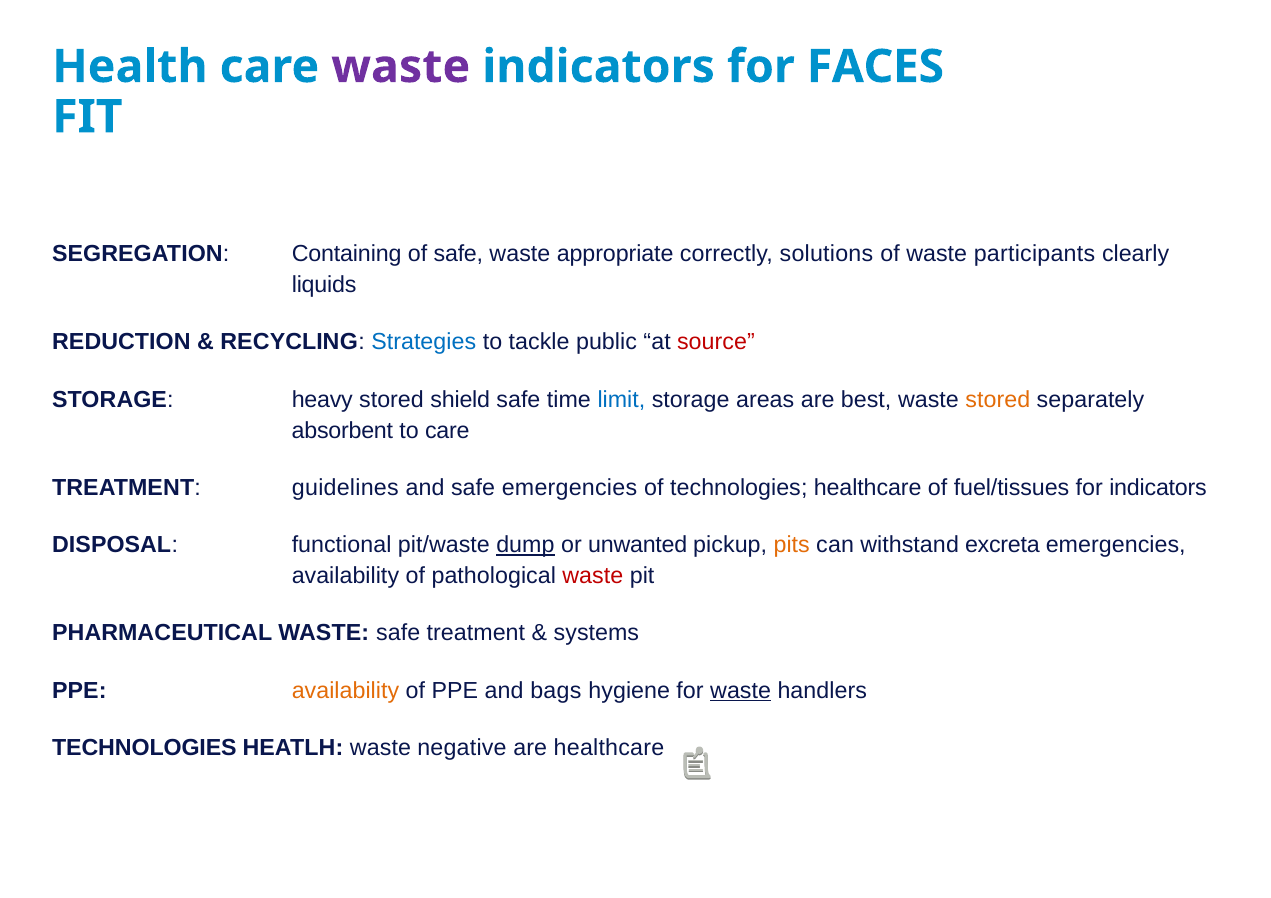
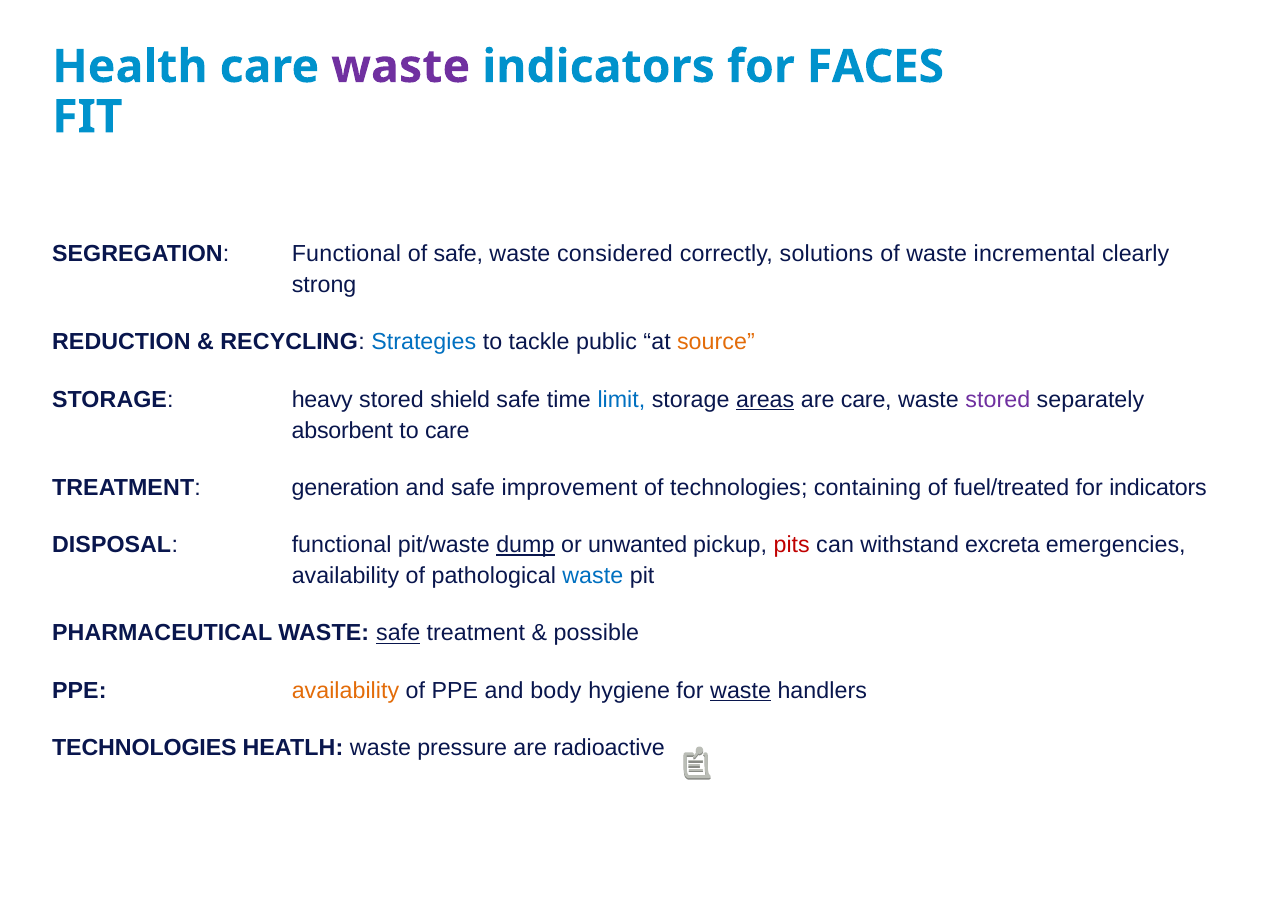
SEGREGATION Containing: Containing -> Functional
appropriate: appropriate -> considered
participants: participants -> incremental
liquids: liquids -> strong
source colour: red -> orange
areas underline: none -> present
are best: best -> care
stored at (998, 400) colour: orange -> purple
guidelines: guidelines -> generation
safe emergencies: emergencies -> improvement
technologies healthcare: healthcare -> containing
fuel/tissues: fuel/tissues -> fuel/treated
pits colour: orange -> red
waste at (593, 576) colour: red -> blue
safe at (398, 634) underline: none -> present
systems: systems -> possible
bags: bags -> body
negative: negative -> pressure
are healthcare: healthcare -> radioactive
